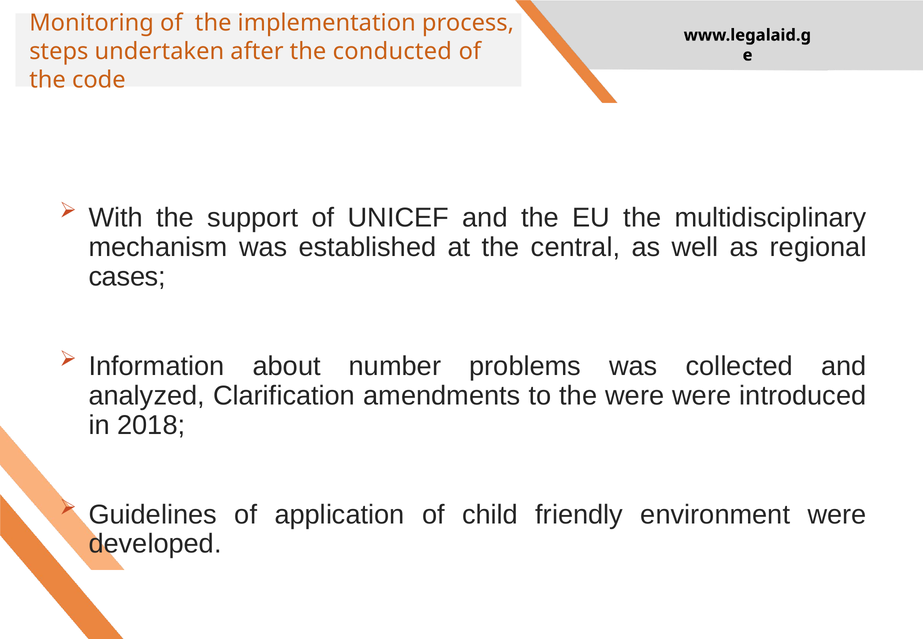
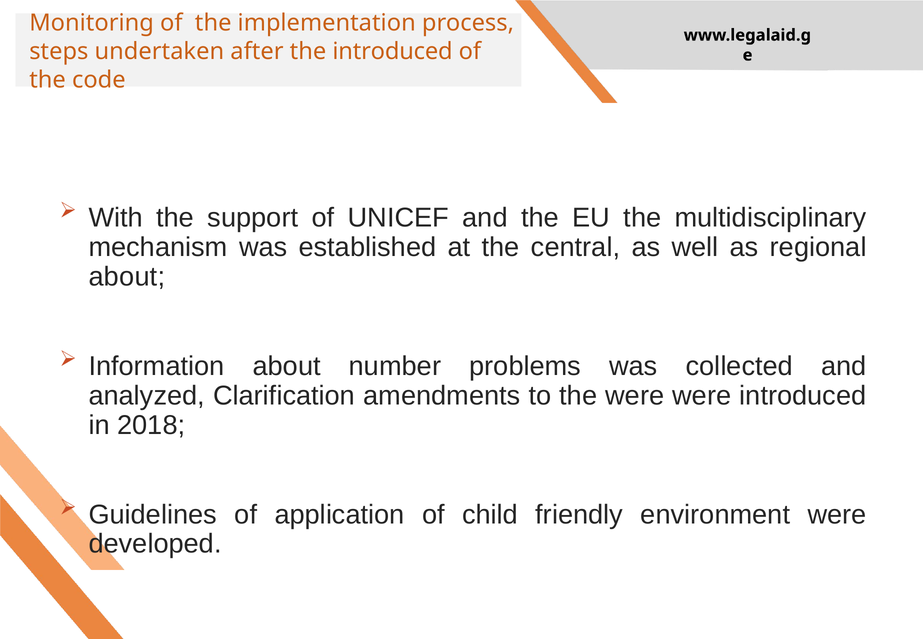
the conducted: conducted -> introduced
cases at (127, 277): cases -> about
